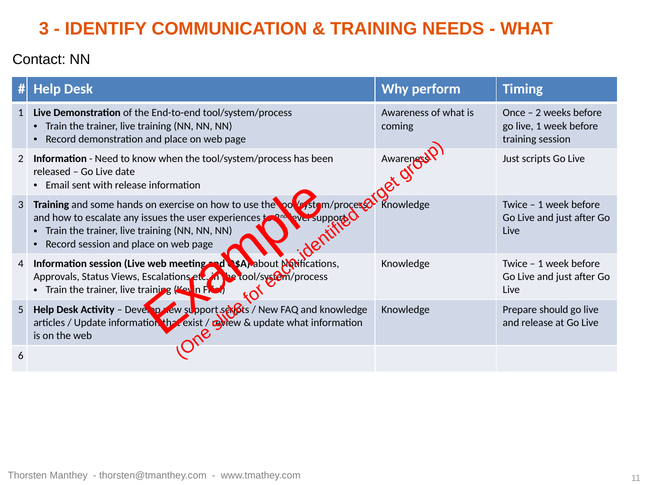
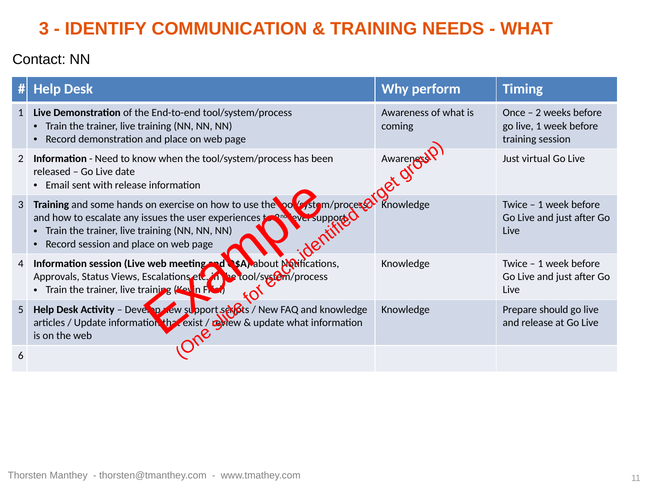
Just scripts: scripts -> virtual
